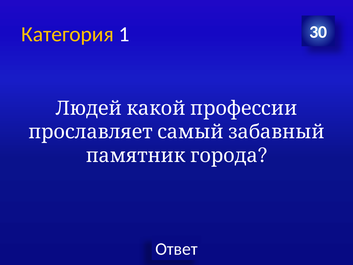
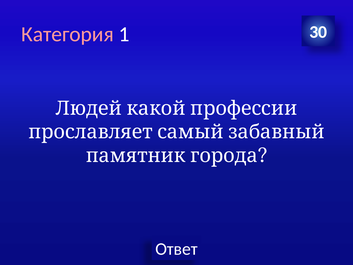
Категория colour: yellow -> pink
